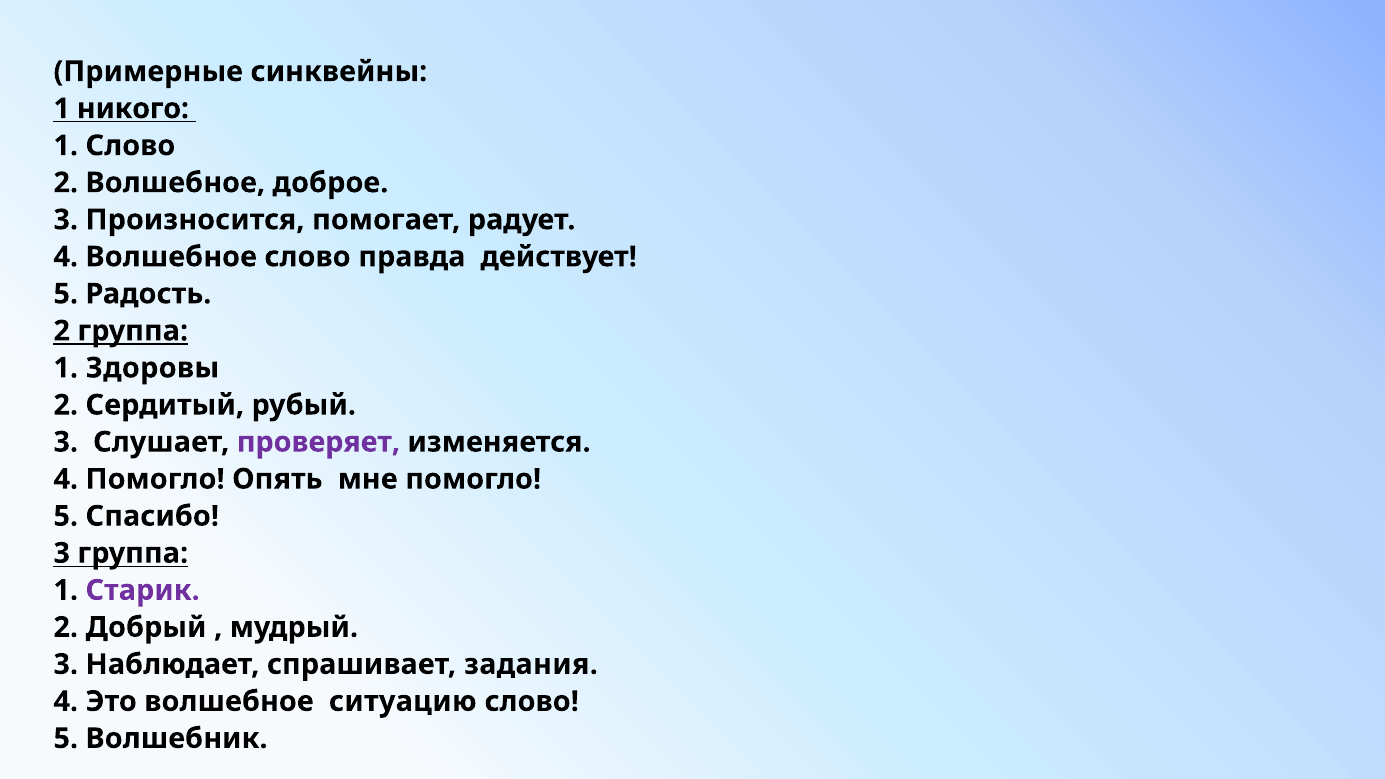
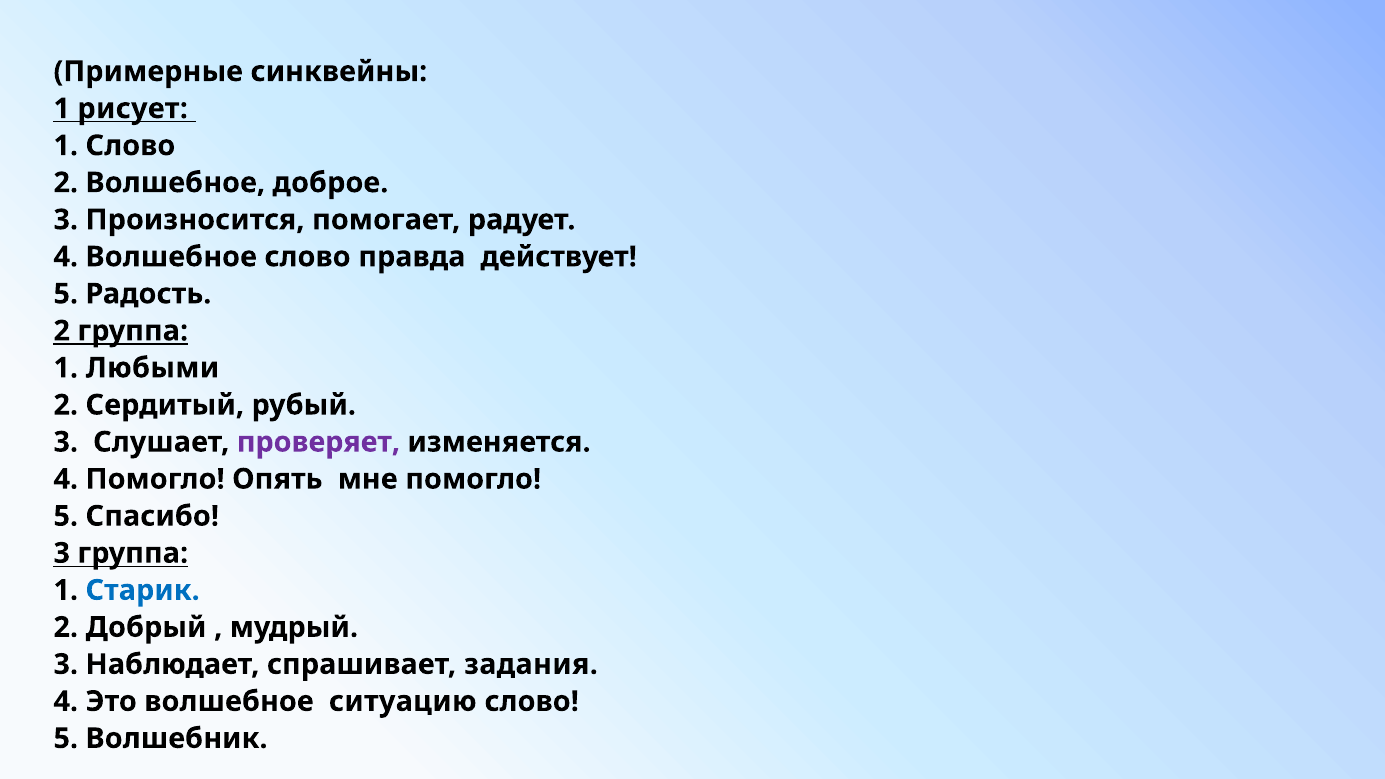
никого: никого -> рисует
Здоровы: Здоровы -> Любыми
Старик colour: purple -> blue
